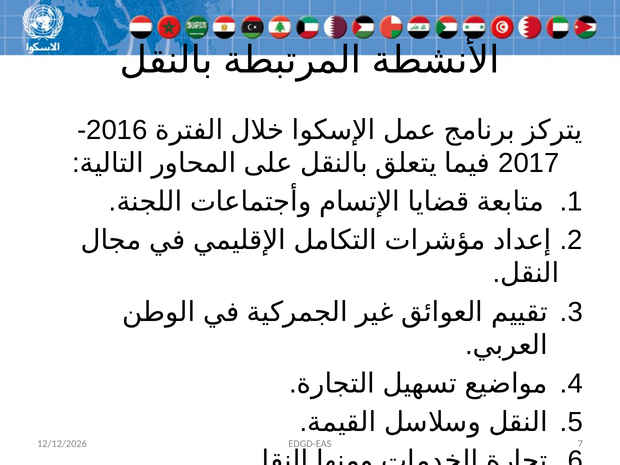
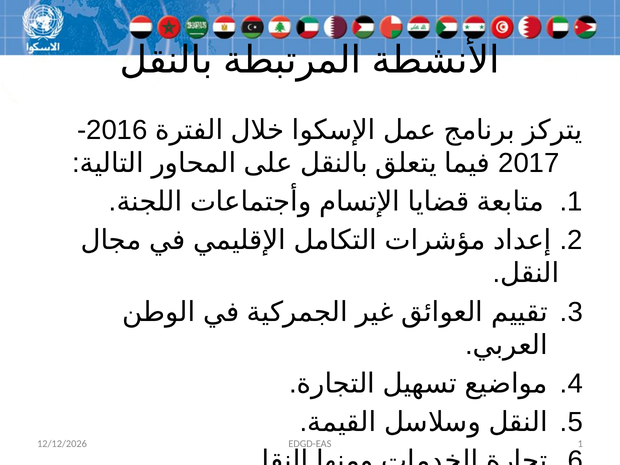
EDGD-EAS 7: 7 -> 1
